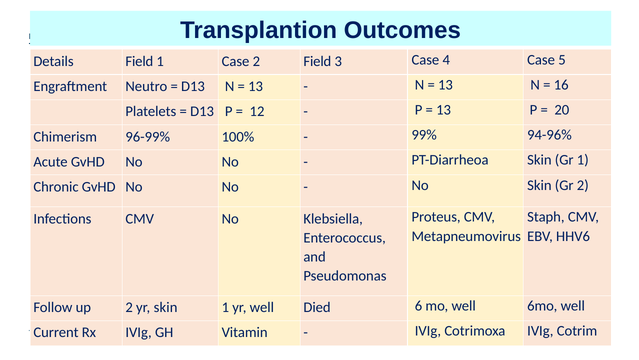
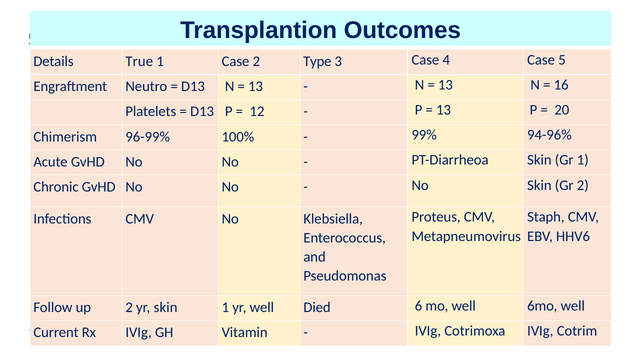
Details Field: Field -> True
2 Field: Field -> Type
